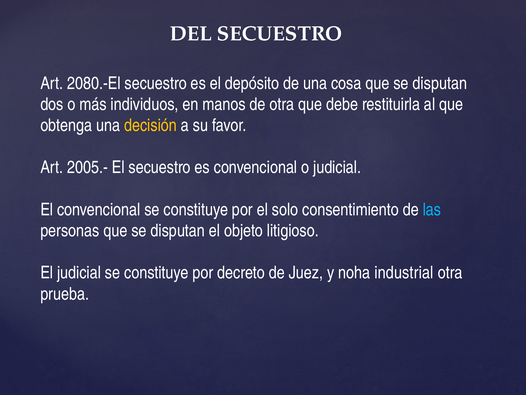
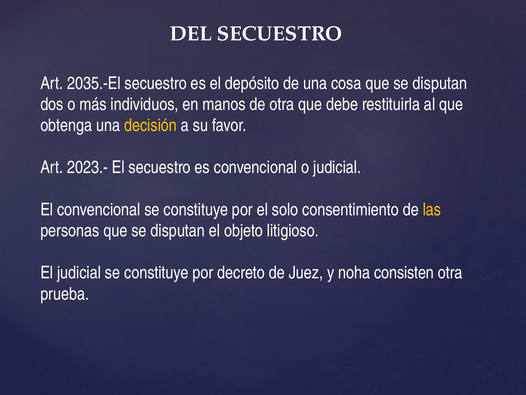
2080.-El: 2080.-El -> 2035.-El
2005.-: 2005.- -> 2023.-
las colour: light blue -> yellow
industrial: industrial -> consisten
